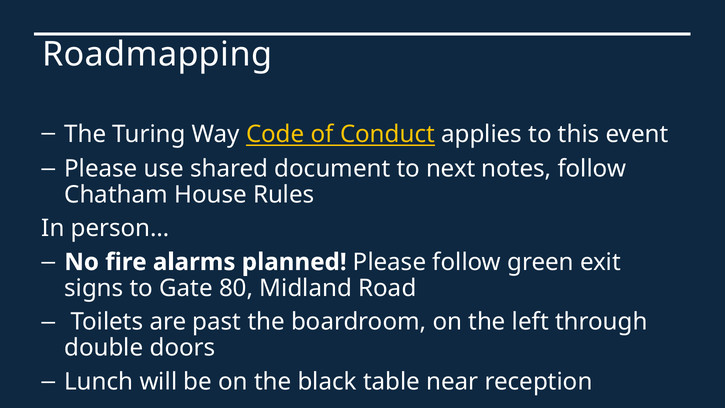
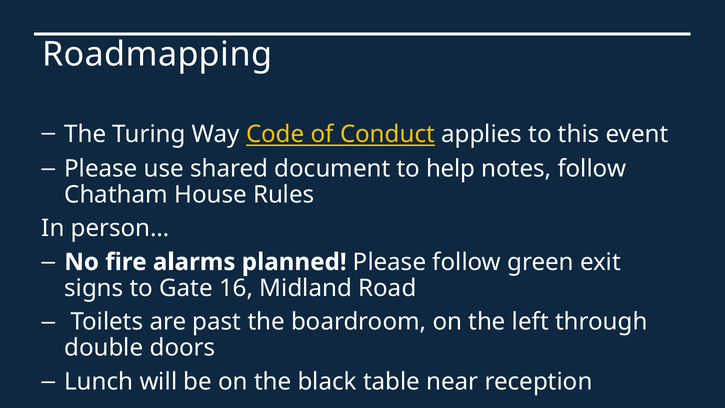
next: next -> help
80: 80 -> 16
